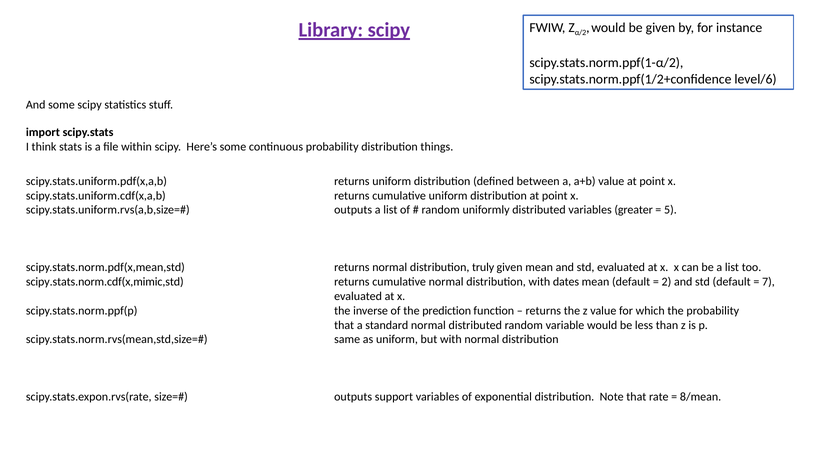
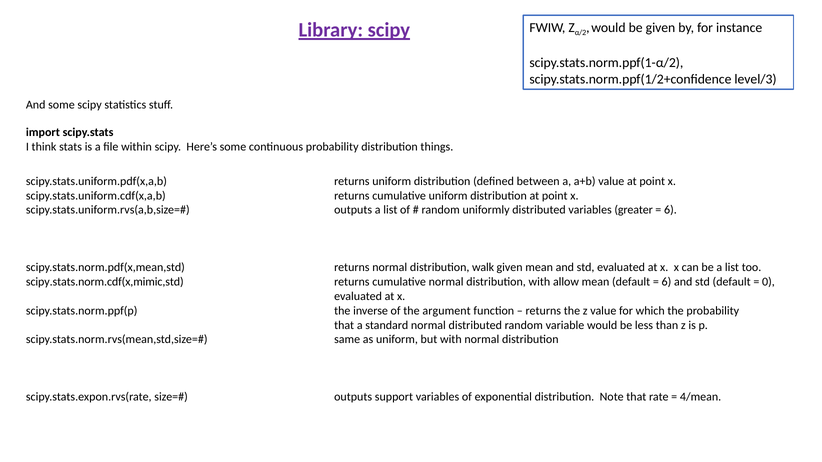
level/6: level/6 -> level/3
5 at (670, 210): 5 -> 6
truly: truly -> walk
dates: dates -> allow
2 at (666, 282): 2 -> 6
7: 7 -> 0
prediction: prediction -> argument
8/mean: 8/mean -> 4/mean
